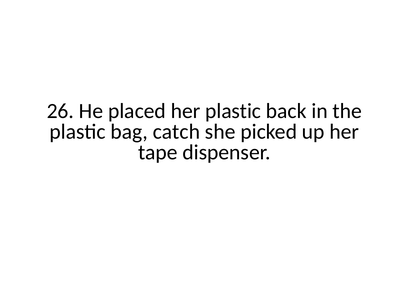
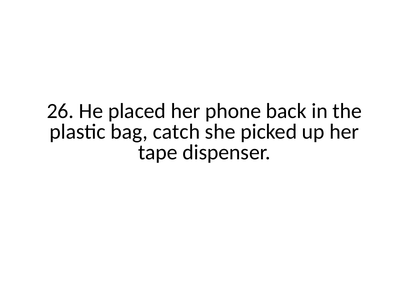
her plastic: plastic -> phone
